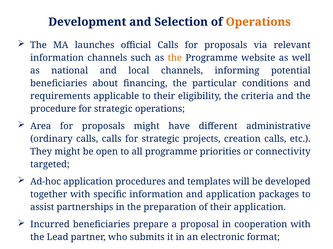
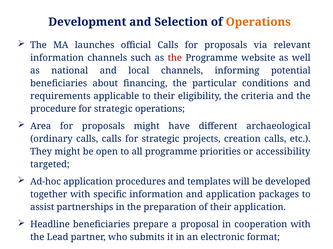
the at (175, 58) colour: orange -> red
administrative: administrative -> archaeological
connectivity: connectivity -> accessibility
Incurred: Incurred -> Headline
